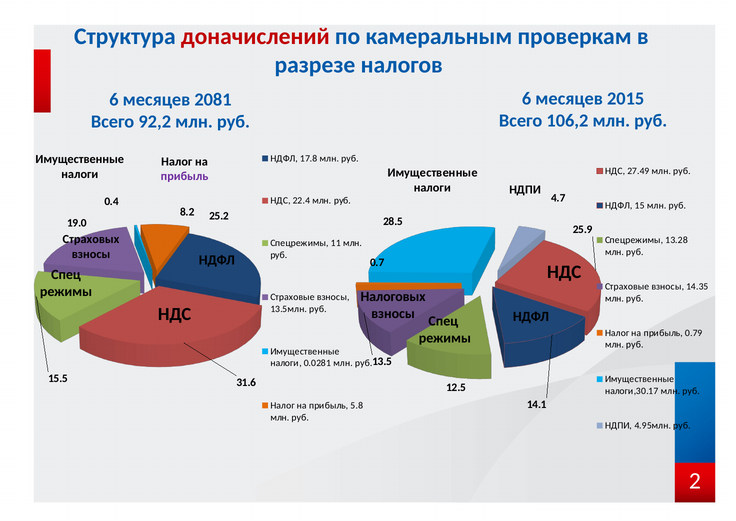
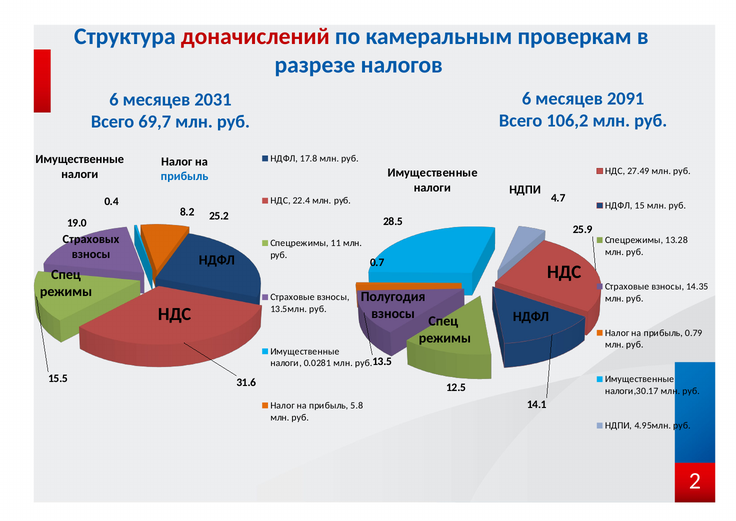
2015: 2015 -> 2091
2081: 2081 -> 2031
92,2: 92,2 -> 69,7
прибыль at (185, 176) colour: purple -> blue
Налоговых: Налоговых -> Полугодия
